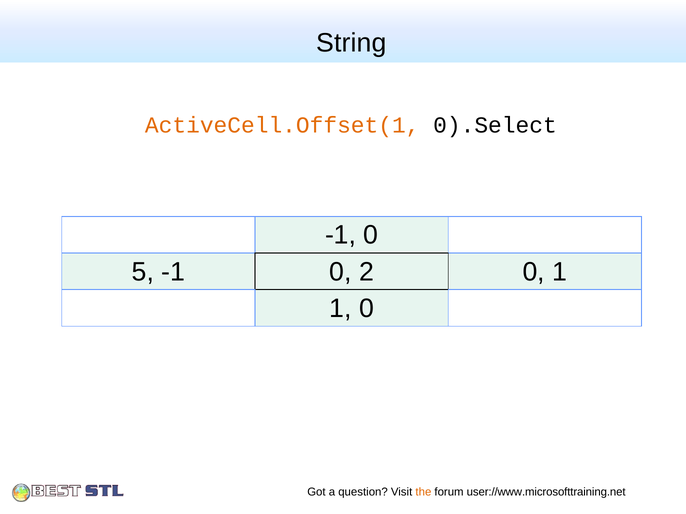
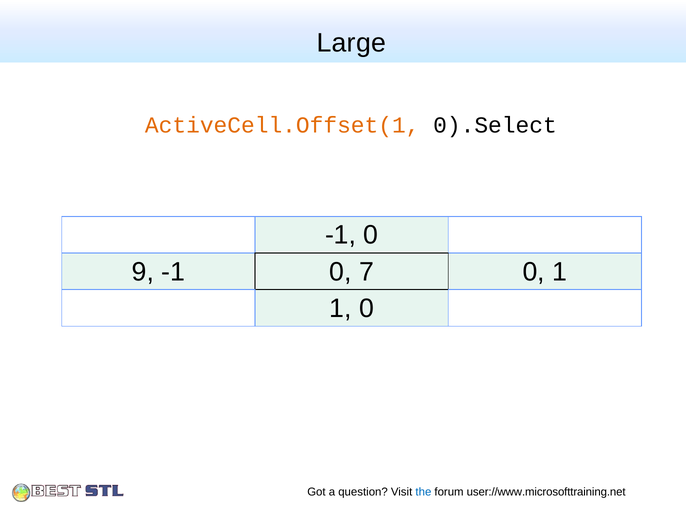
String: String -> Large
5: 5 -> 9
2: 2 -> 7
the colour: orange -> blue
